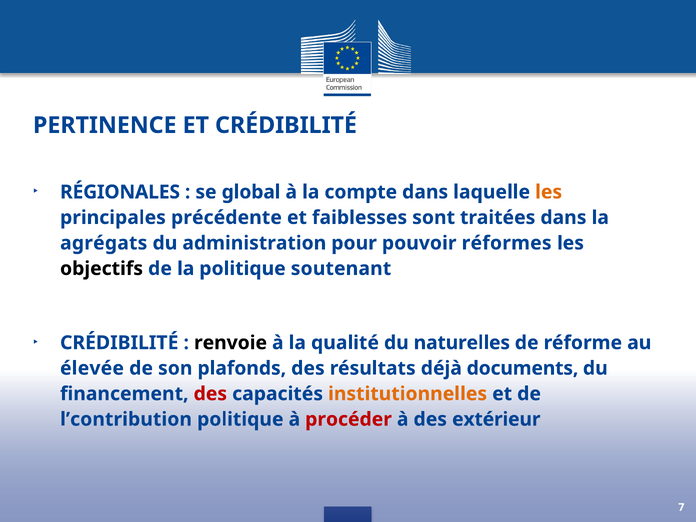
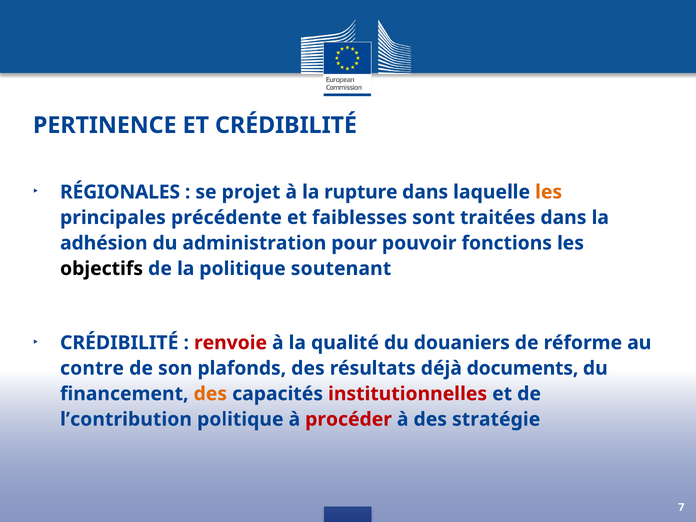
global: global -> projet
compte: compte -> rupture
agrégats: agrégats -> adhésion
réformes: réformes -> fonctions
renvoie colour: black -> red
naturelles: naturelles -> douaniers
élevée: élevée -> contre
des at (210, 394) colour: red -> orange
institutionnelles colour: orange -> red
extérieur: extérieur -> stratégie
